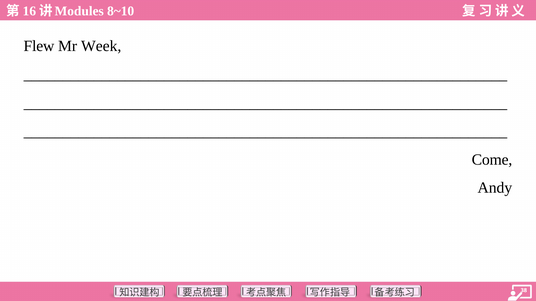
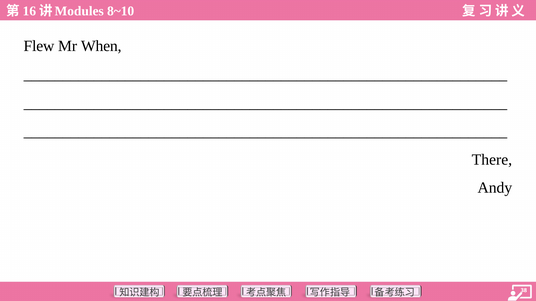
Week: Week -> When
Come: Come -> There
